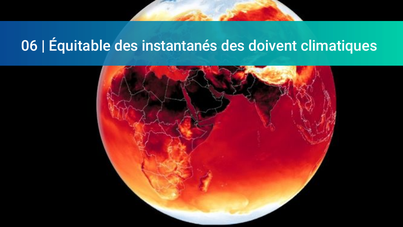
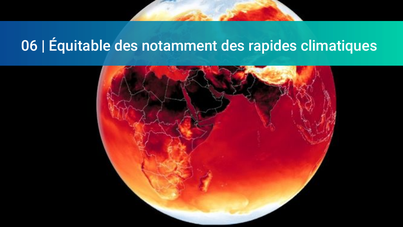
instantanés: instantanés -> notamment
doivent: doivent -> rapides
